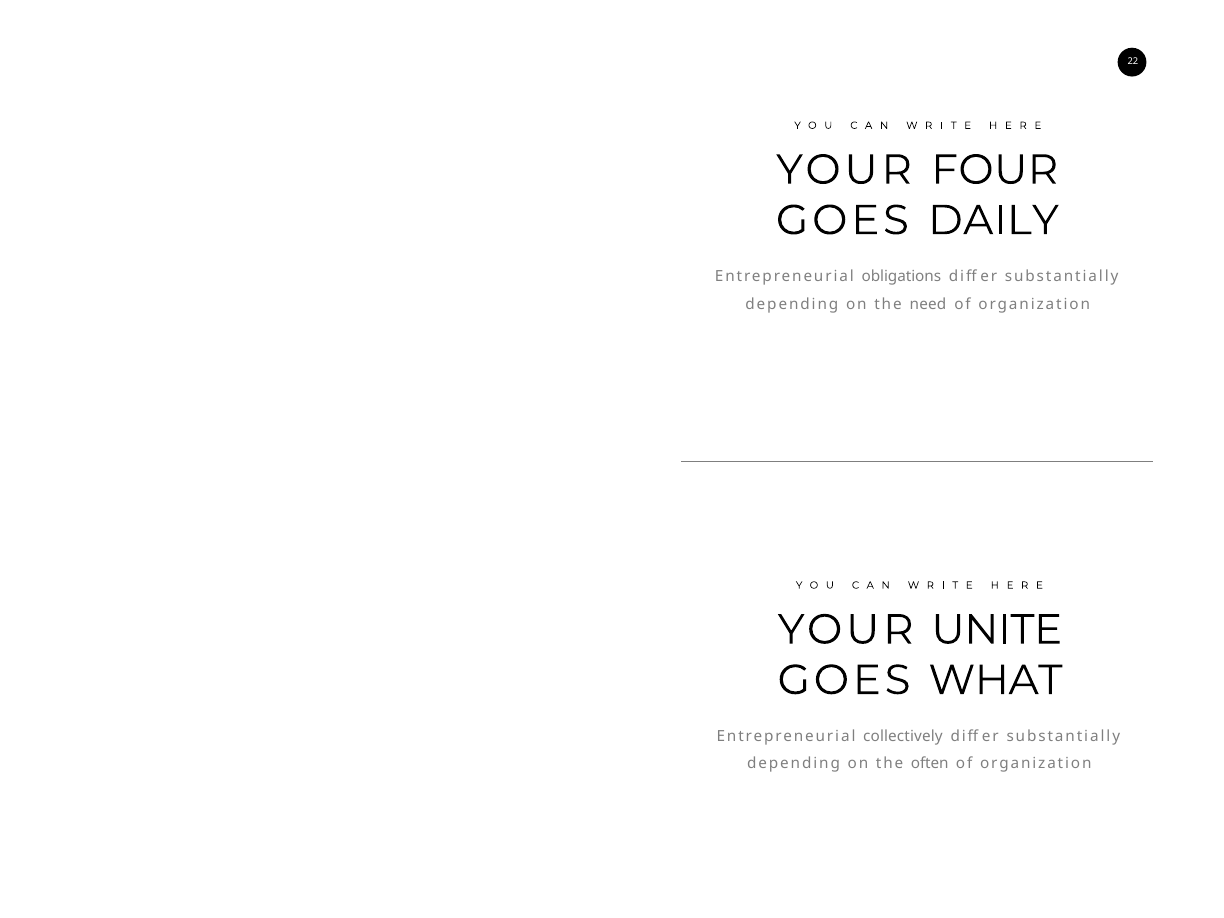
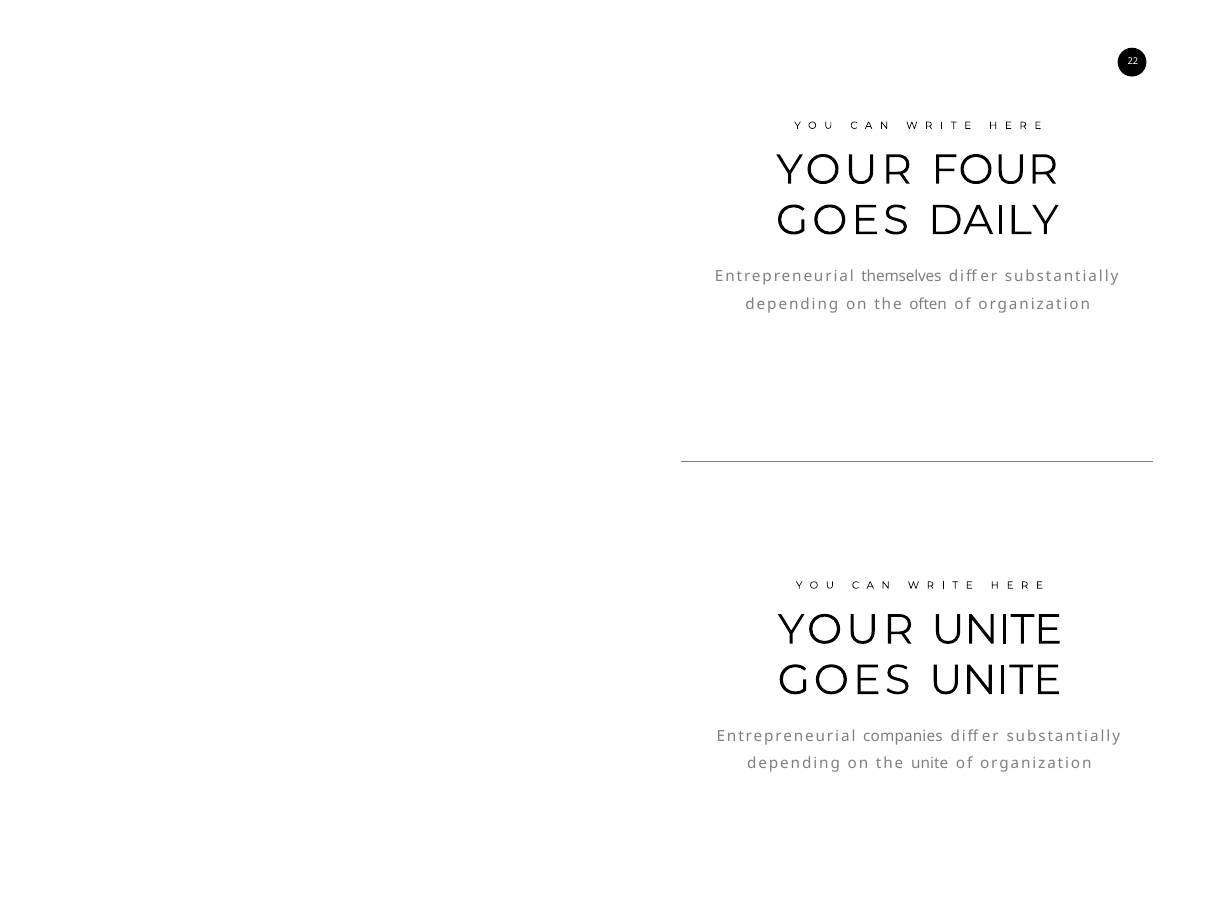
obligations: obligations -> themselves
need: need -> often
GOES WHAT: WHAT -> UNITE
collectively: collectively -> companies
the often: often -> unite
